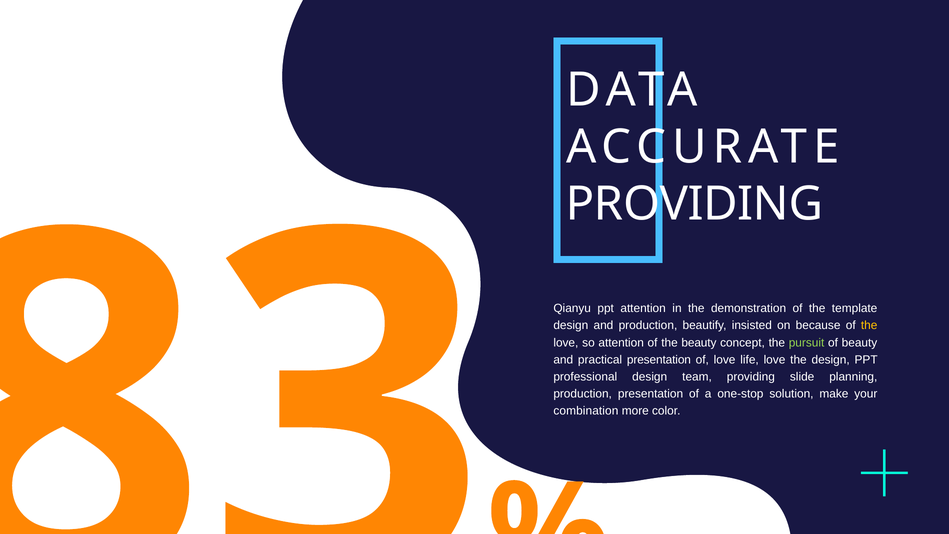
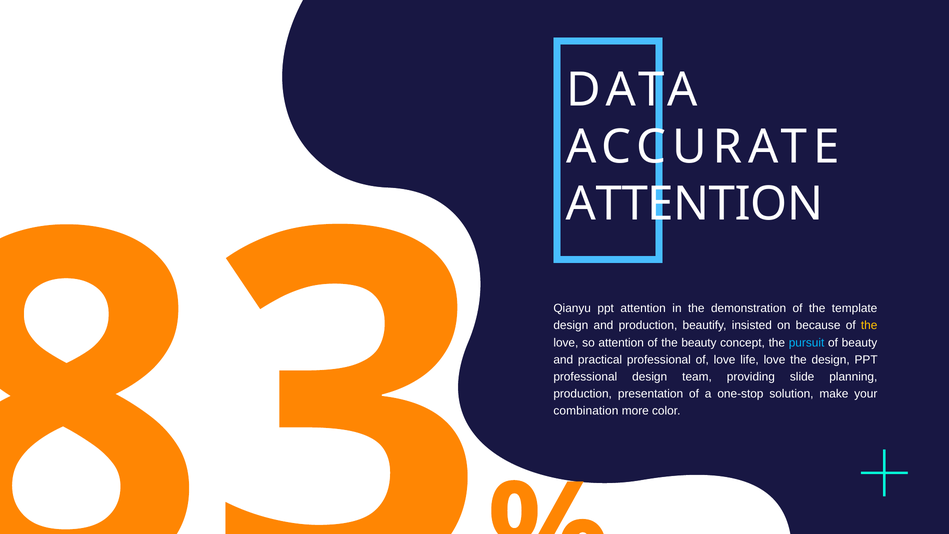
PROVIDING at (694, 204): PROVIDING -> ATTENTION
pursuit colour: light green -> light blue
practical presentation: presentation -> professional
